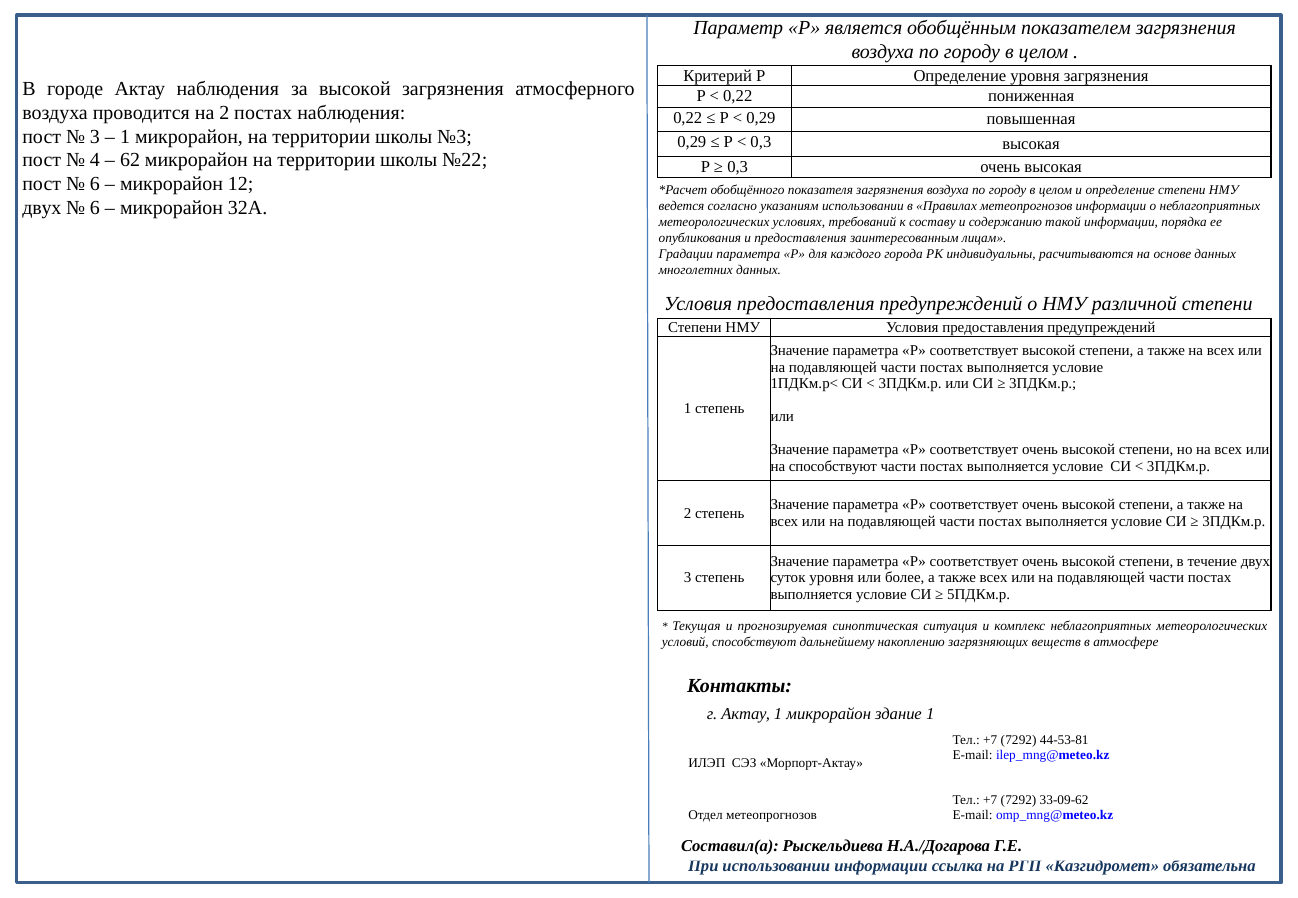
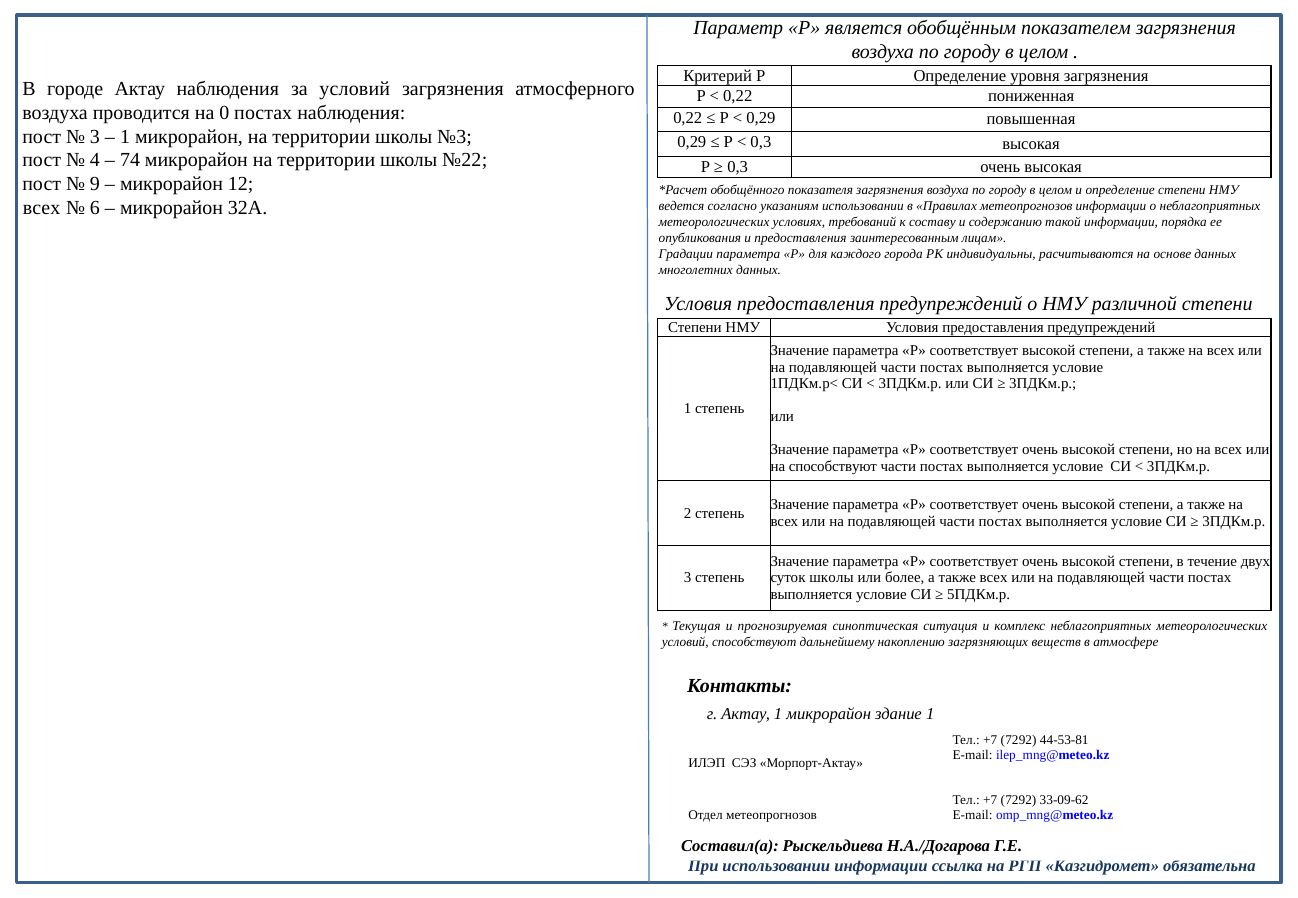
за высокой: высокой -> условий
на 2: 2 -> 0
62: 62 -> 74
6 at (95, 184): 6 -> 9
двух at (42, 208): двух -> всех
суток уровня: уровня -> школы
